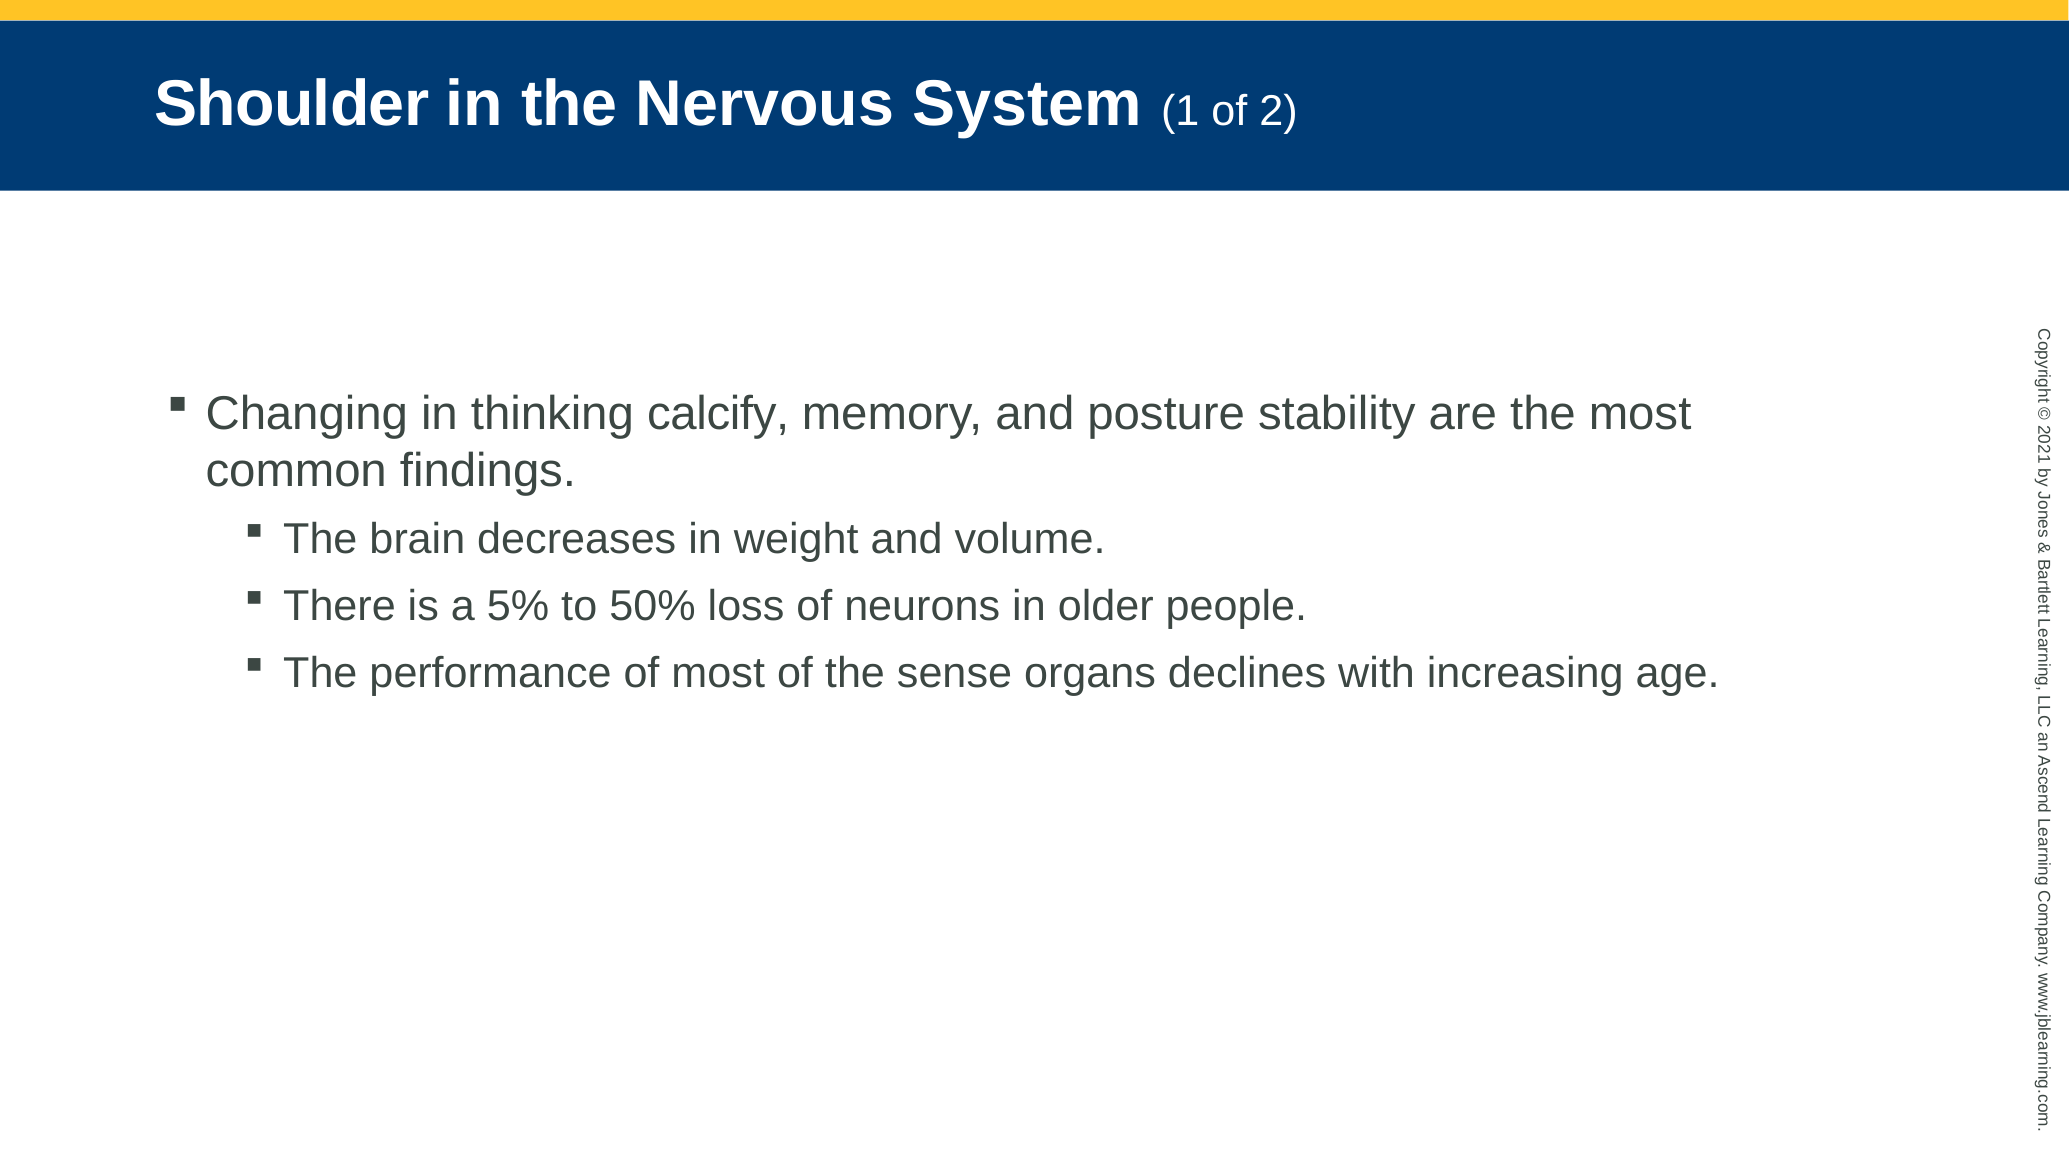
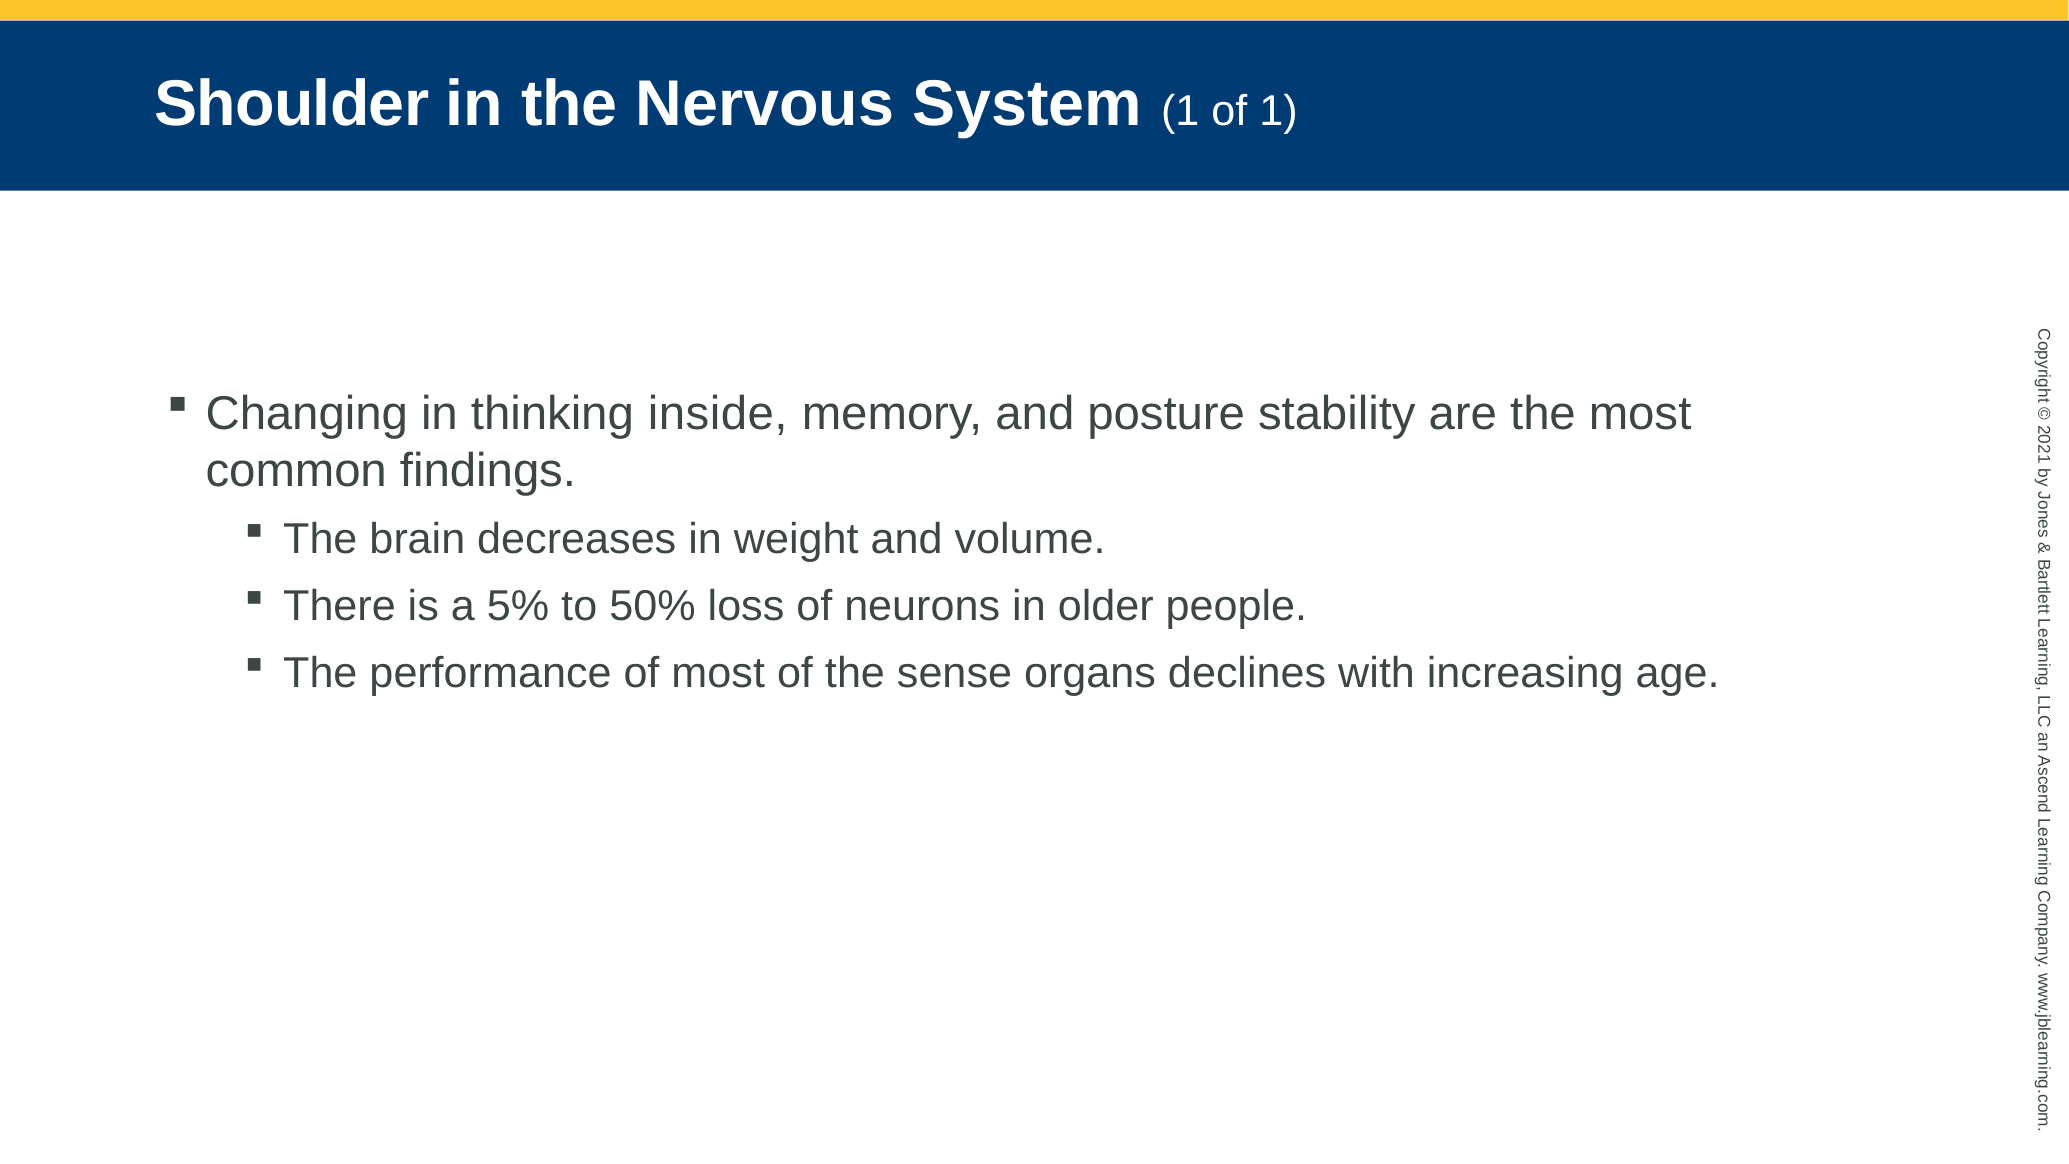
of 2: 2 -> 1
calcify: calcify -> inside
